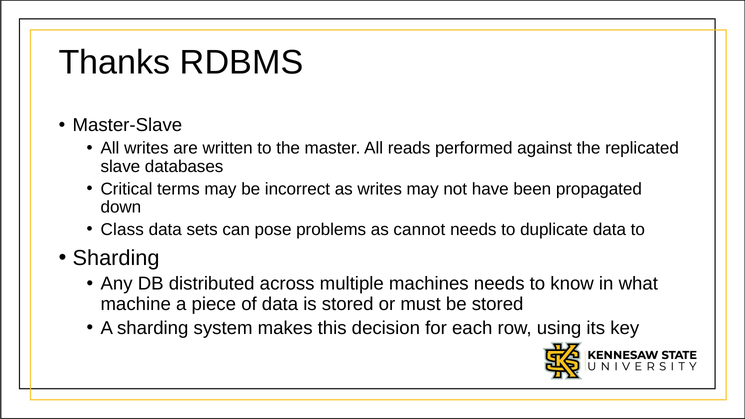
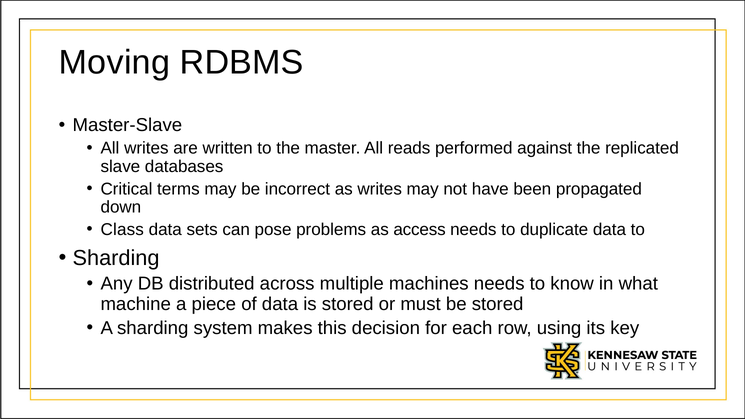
Thanks: Thanks -> Moving
cannot: cannot -> access
